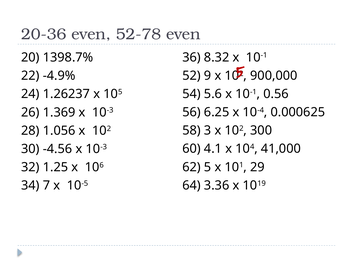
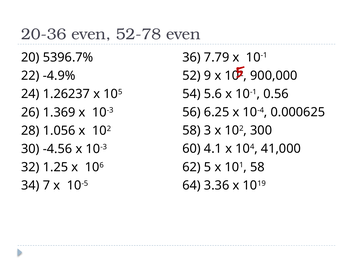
8.32: 8.32 -> 7.79
1398.7%: 1398.7% -> 5396.7%
101 29: 29 -> 58
